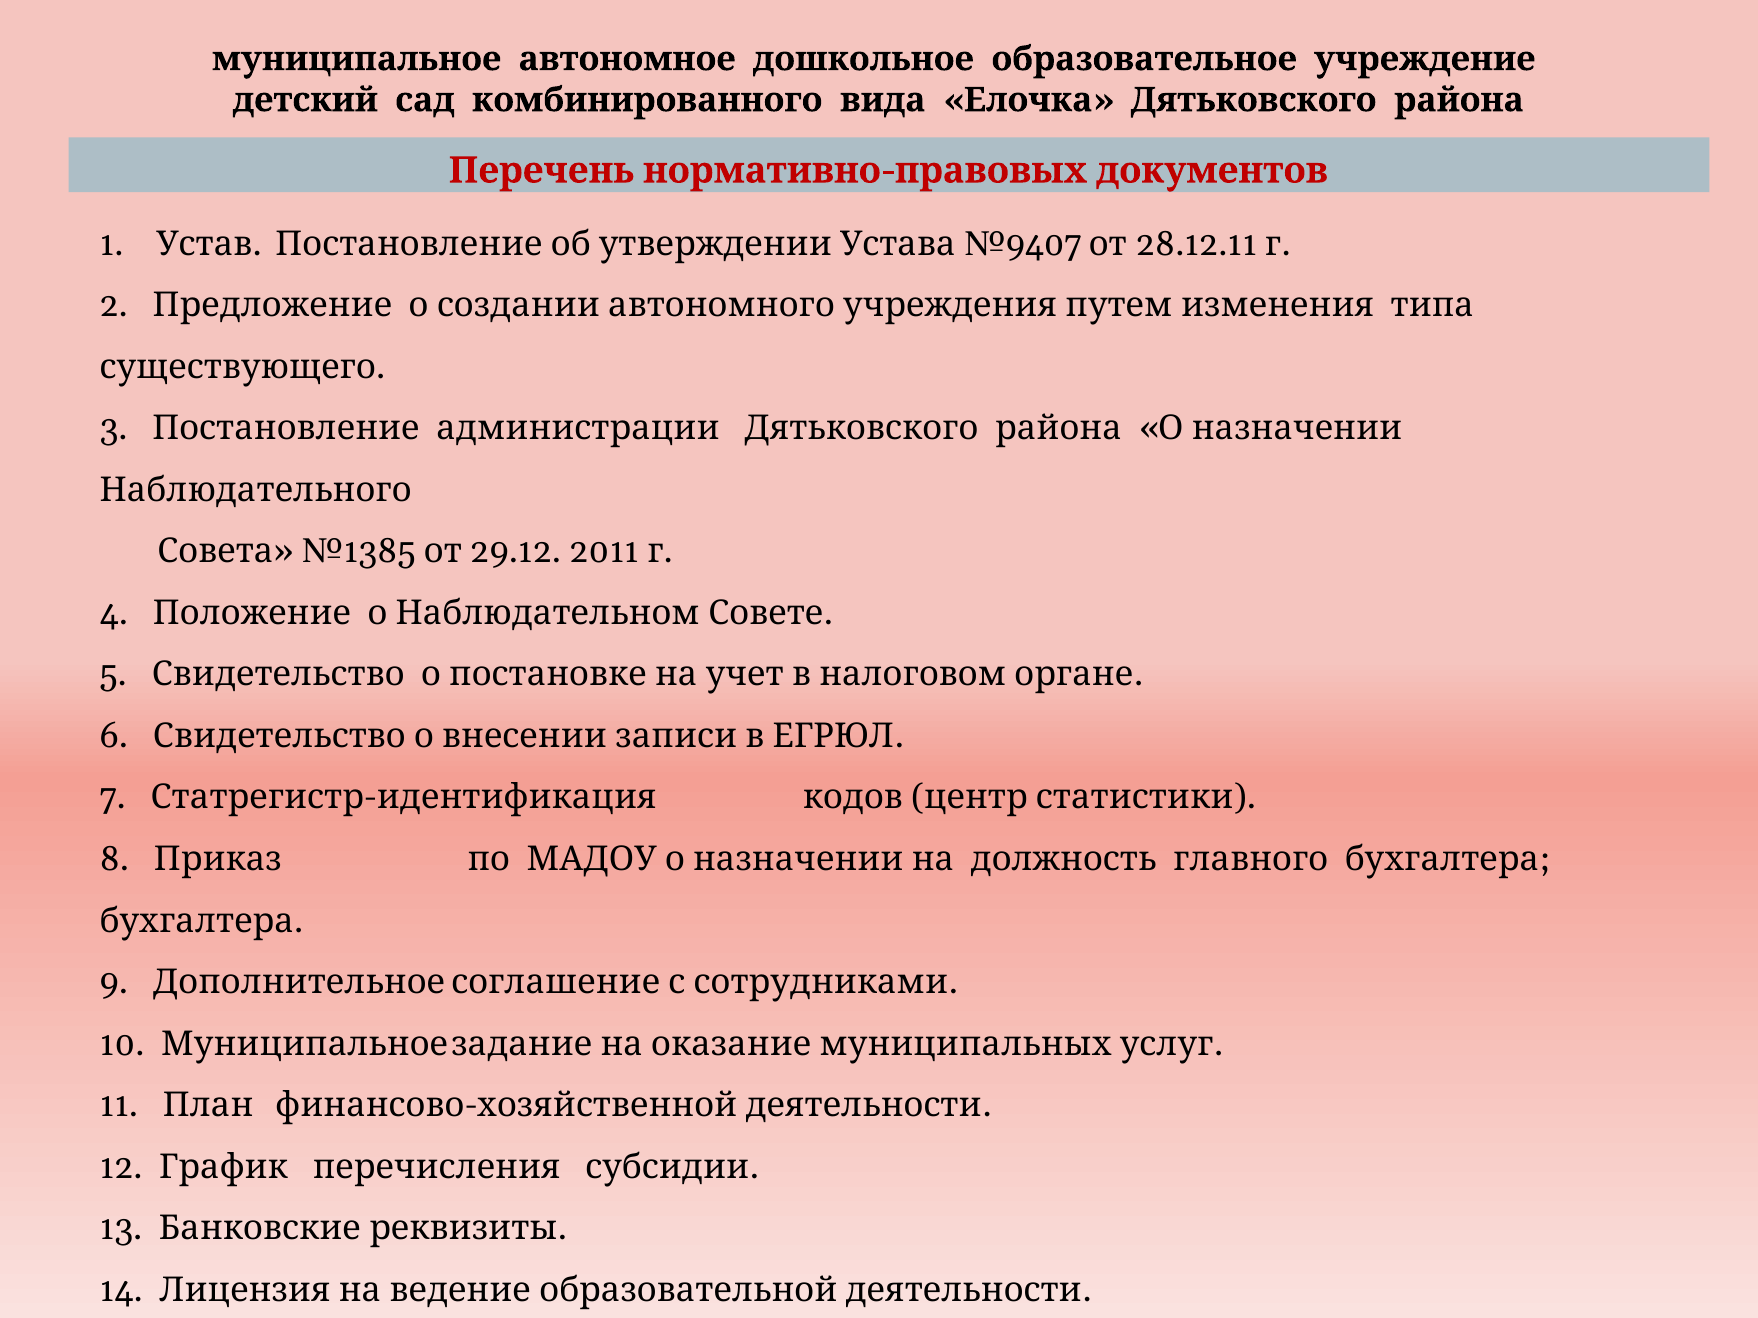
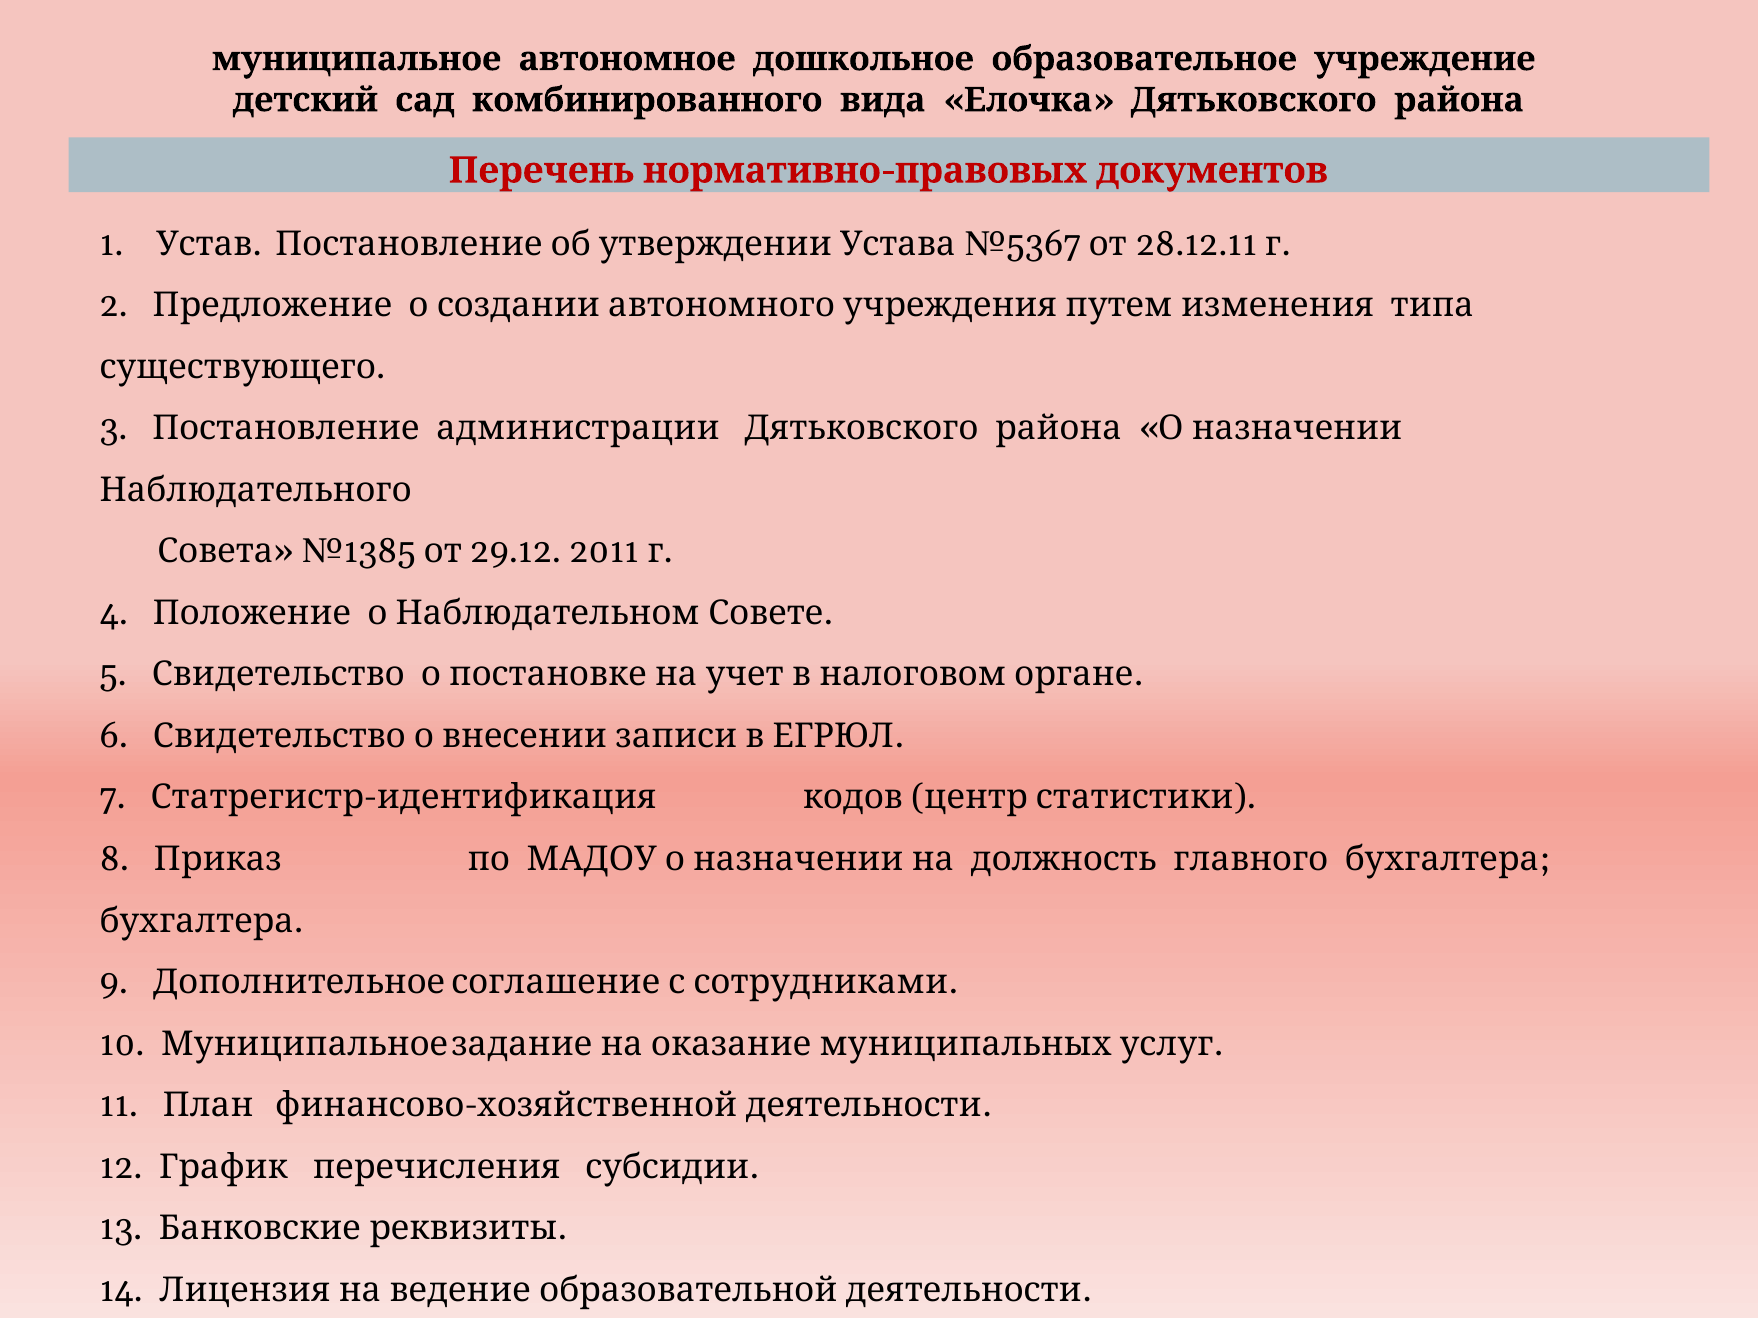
№9407: №9407 -> №5367
